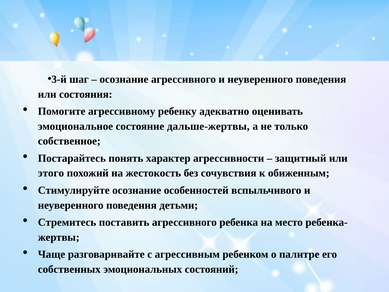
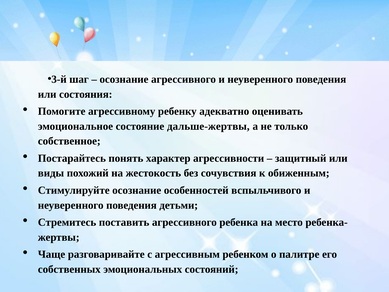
этого: этого -> виды
